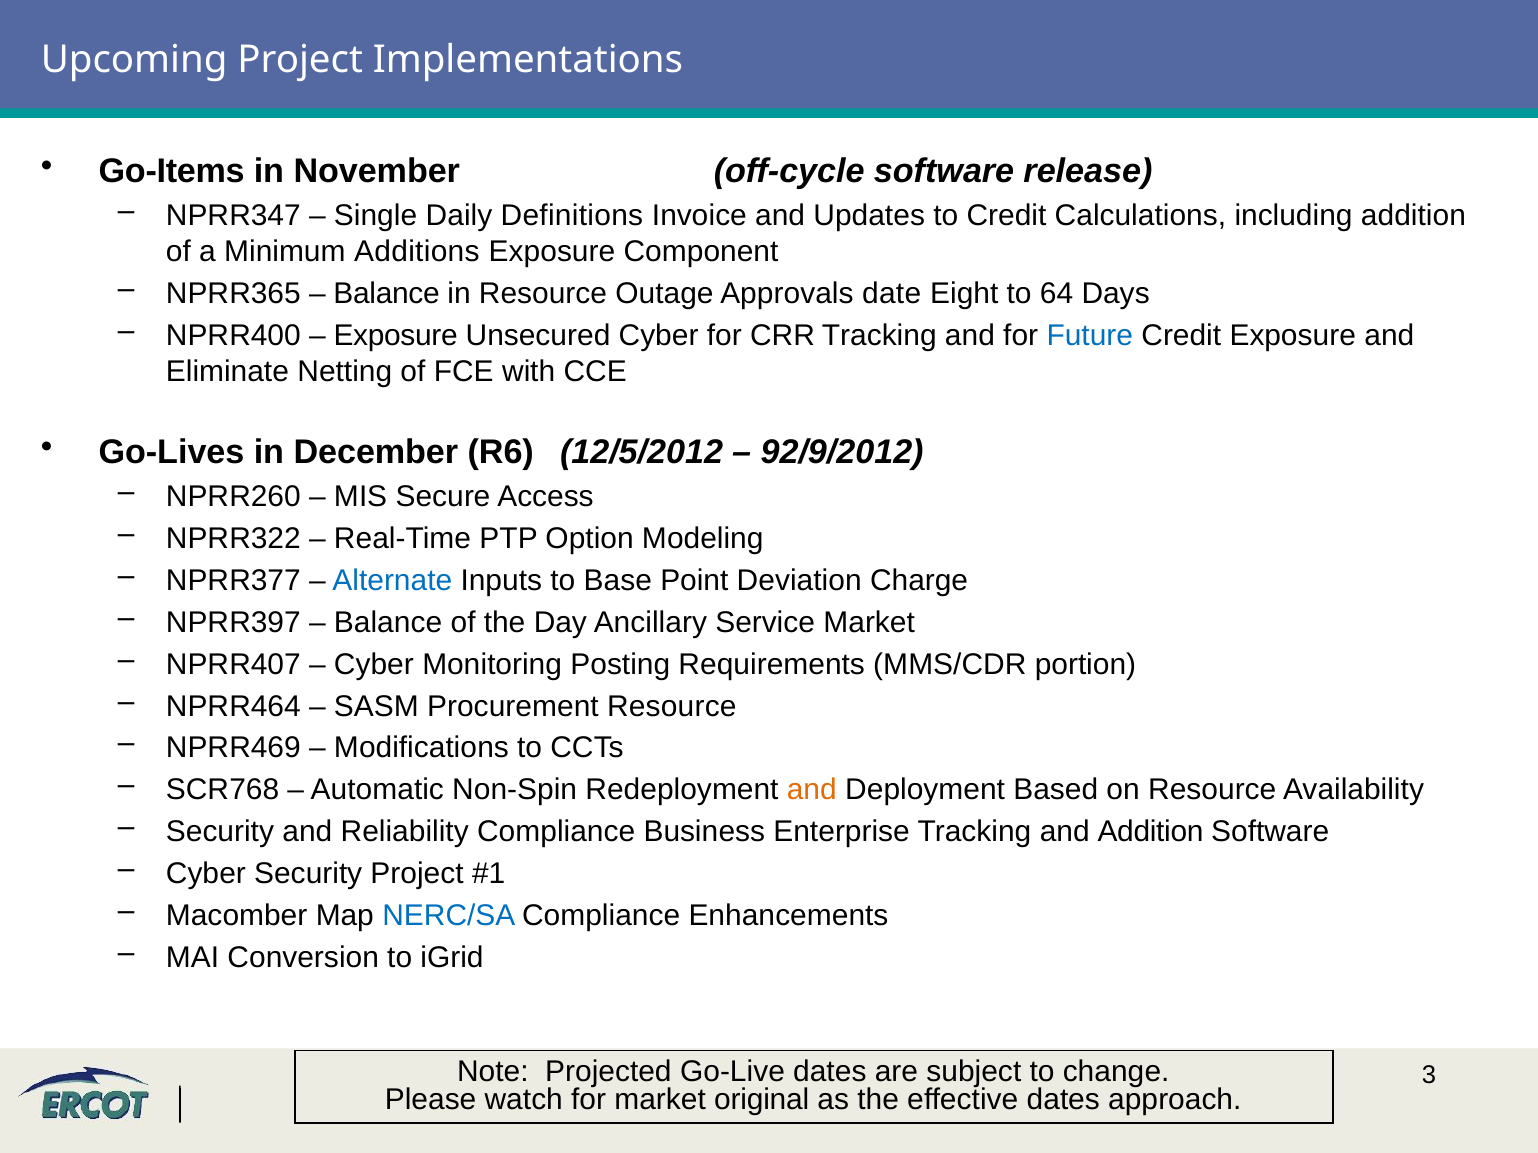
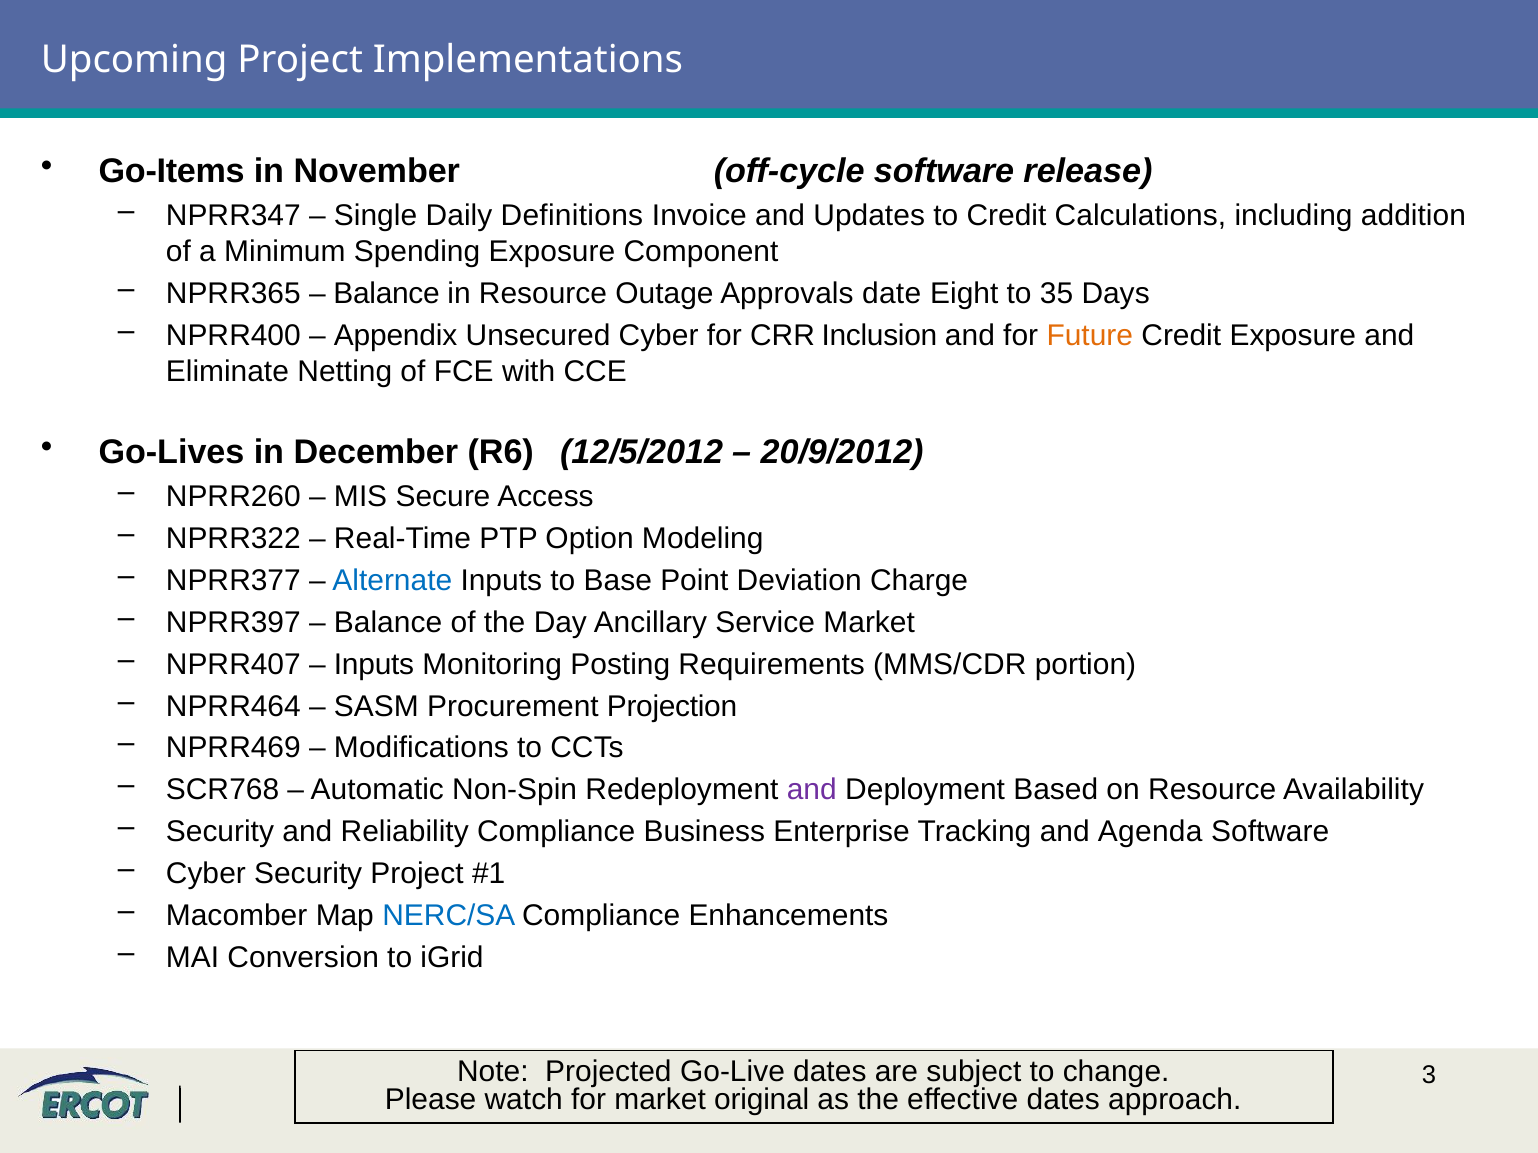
Additions: Additions -> Spending
64: 64 -> 35
Exposure at (396, 335): Exposure -> Appendix
CRR Tracking: Tracking -> Inclusion
Future colour: blue -> orange
92/9/2012: 92/9/2012 -> 20/9/2012
Cyber at (374, 665): Cyber -> Inputs
Procurement Resource: Resource -> Projection
and at (812, 790) colour: orange -> purple
and Addition: Addition -> Agenda
